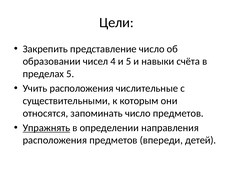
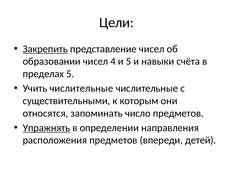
Закрепить underline: none -> present
представление число: число -> чисел
Учить расположения: расположения -> числительные
